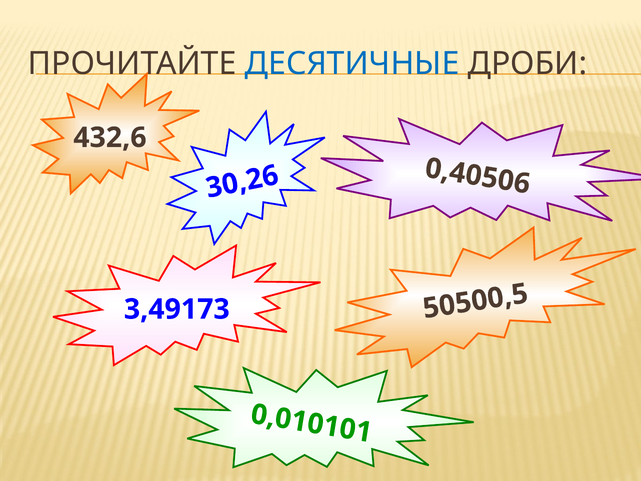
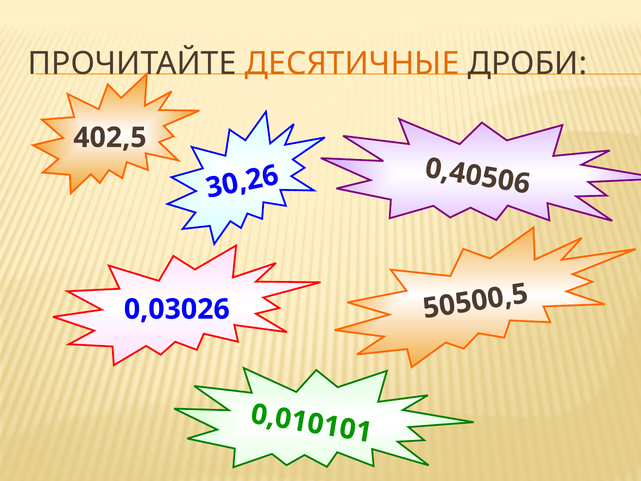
ДЕСЯТИЧНЫЕ colour: blue -> orange
432,6: 432,6 -> 402,5
3,49173: 3,49173 -> 0,03026
